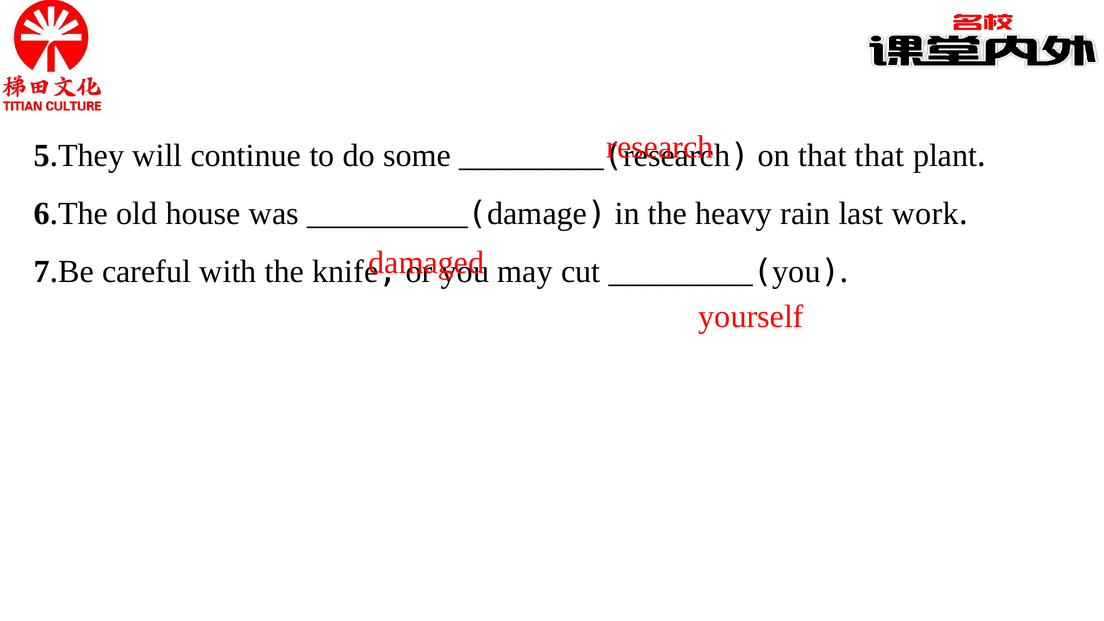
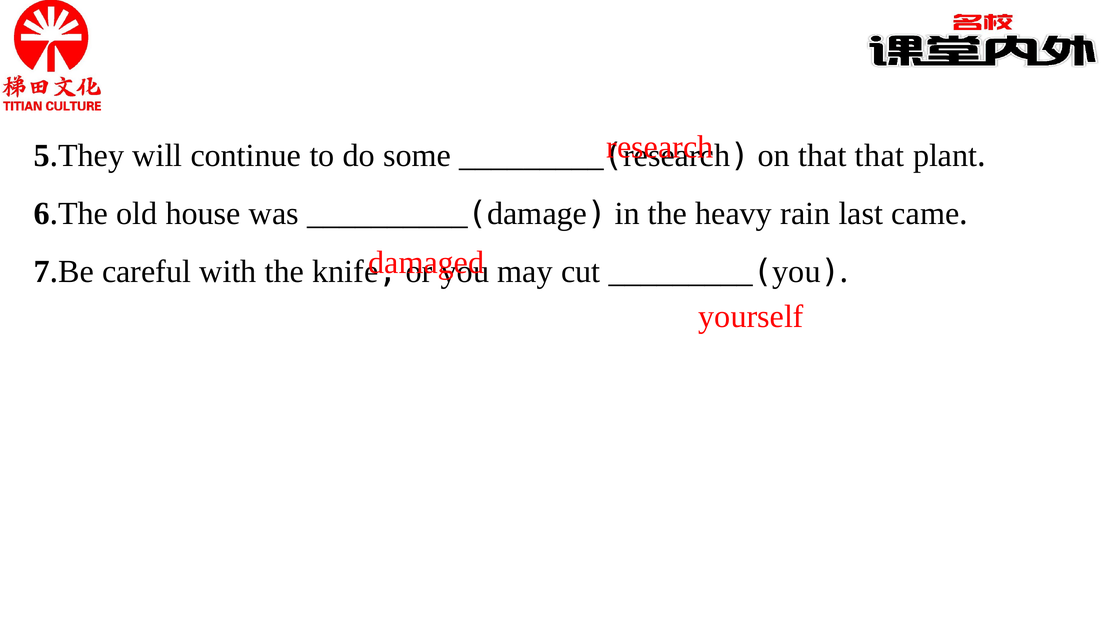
work: work -> came
